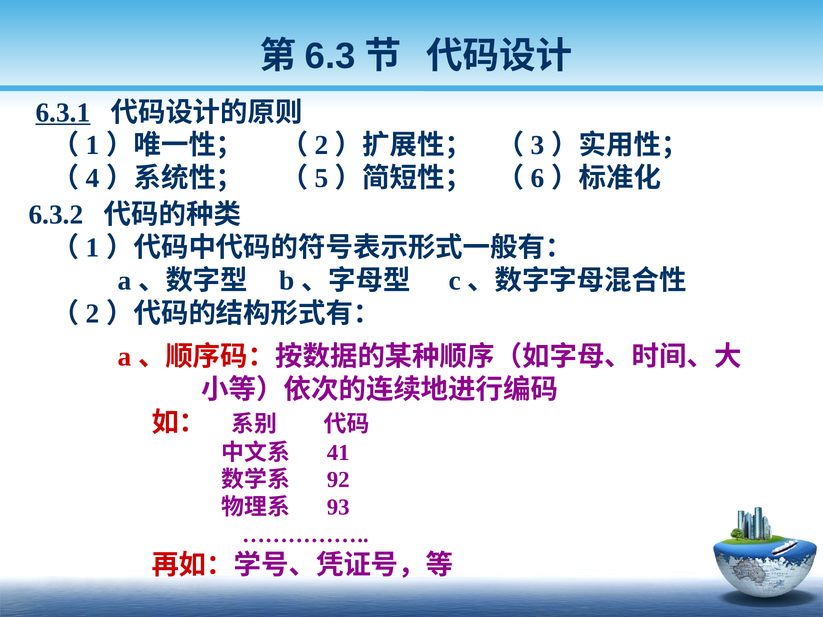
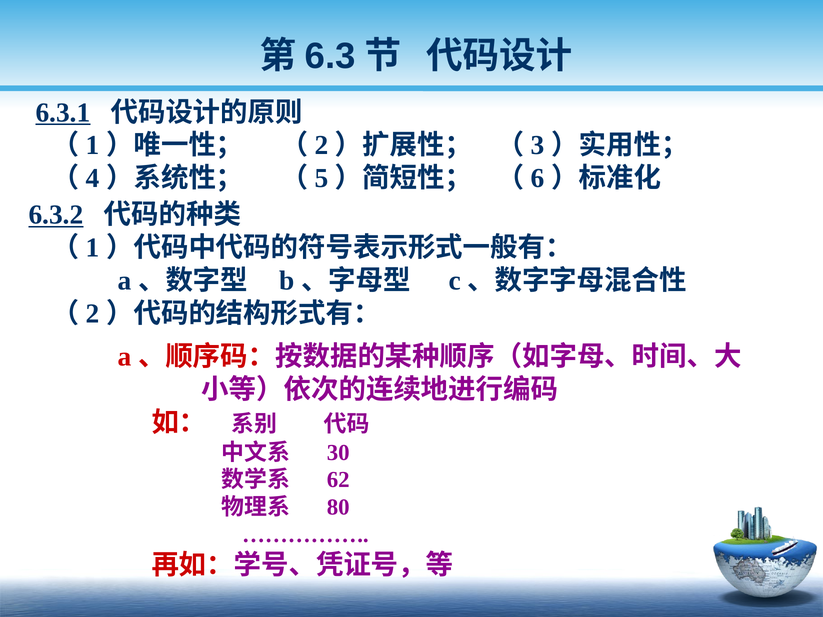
6.3.2 underline: none -> present
41: 41 -> 30
92: 92 -> 62
93: 93 -> 80
